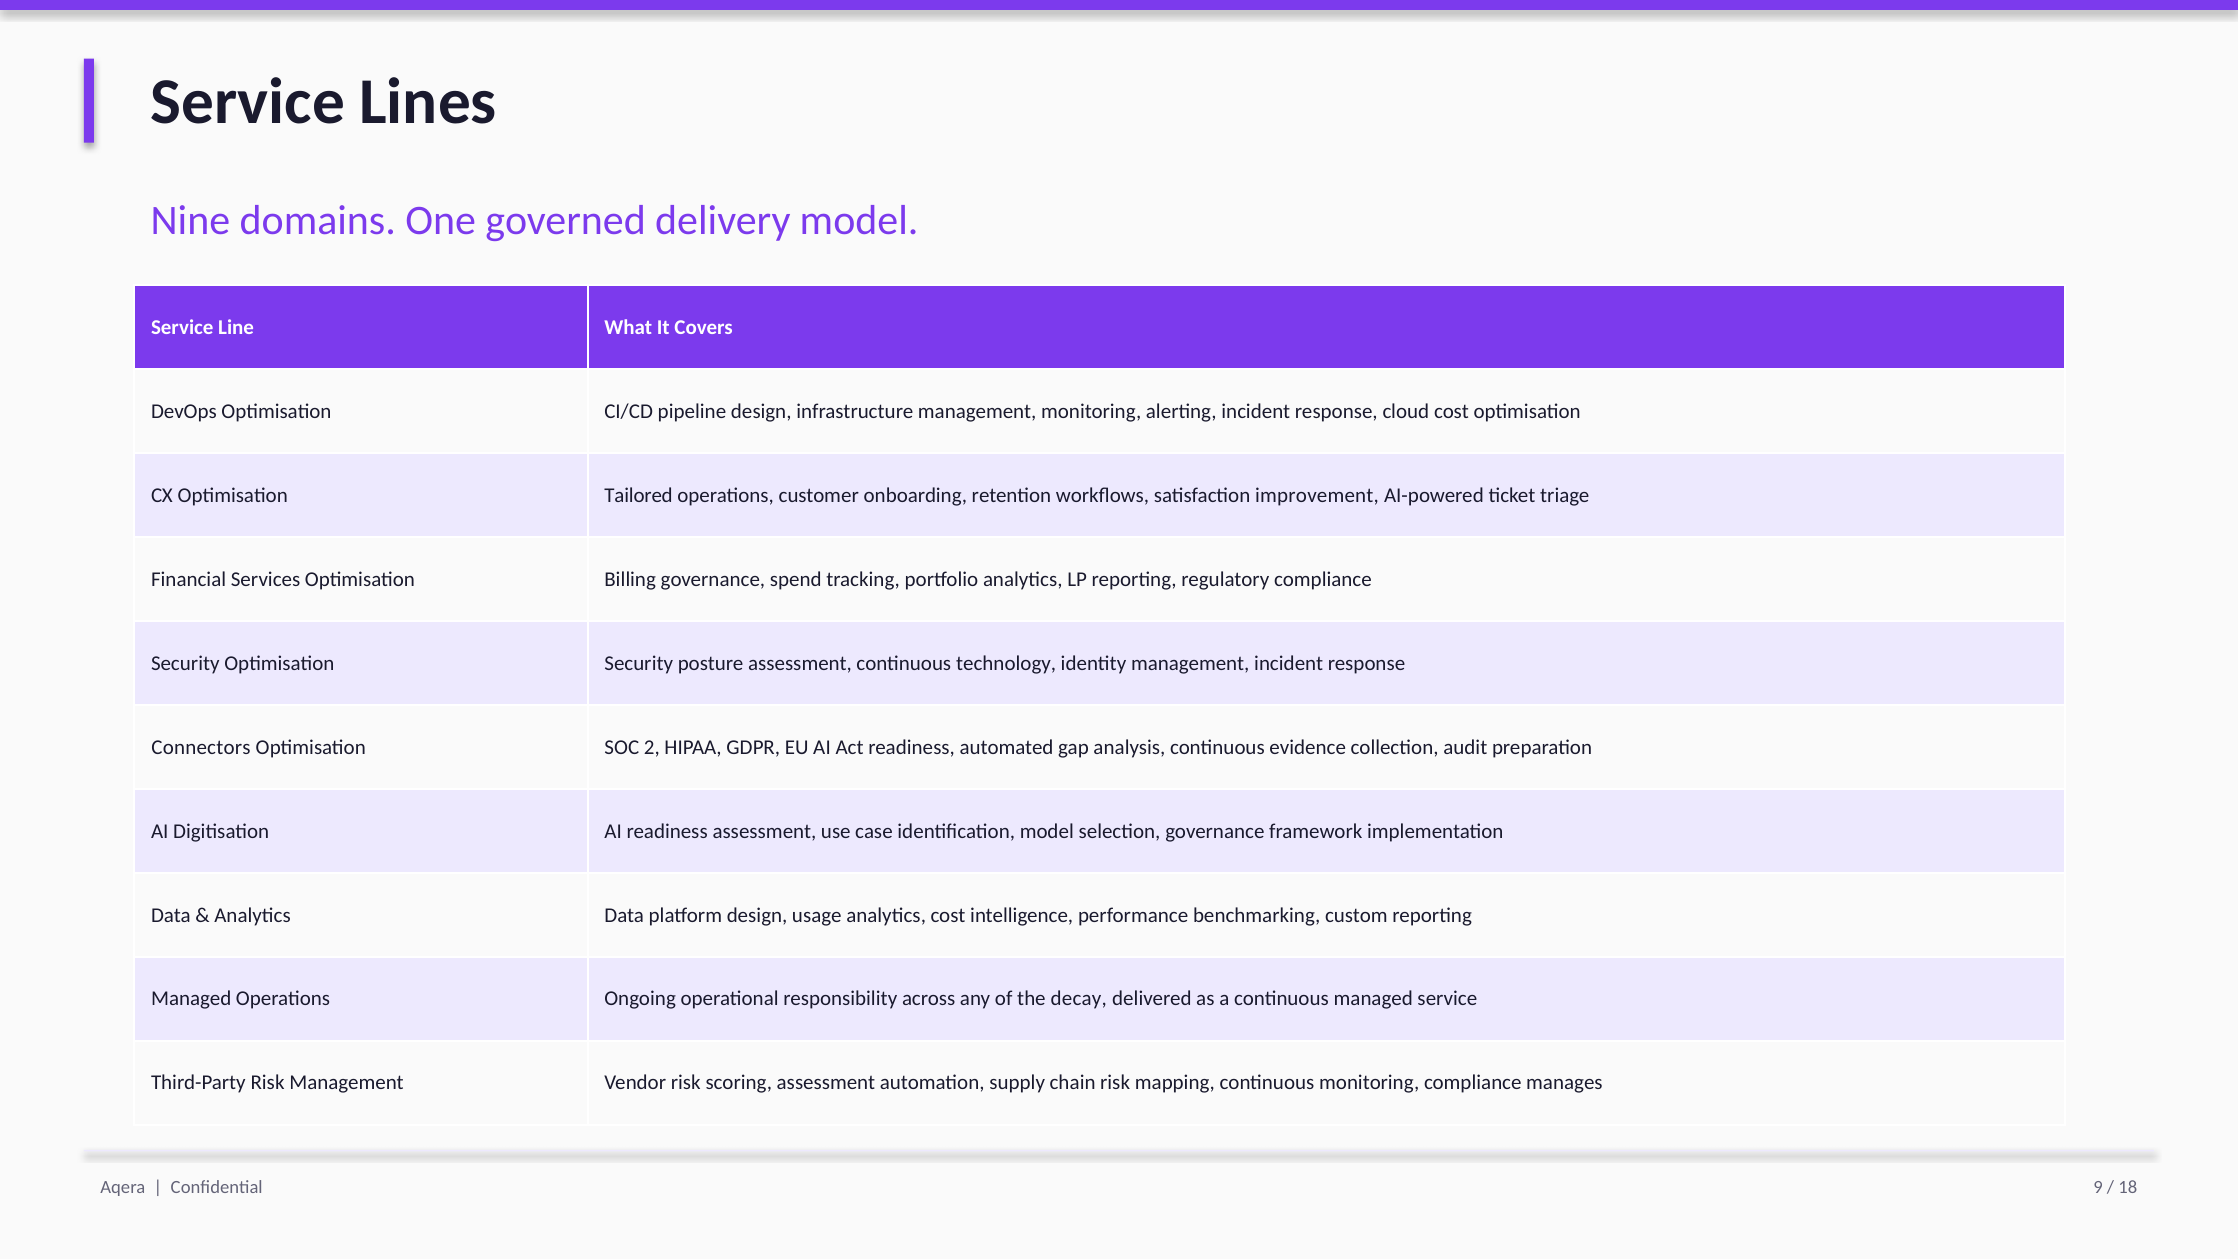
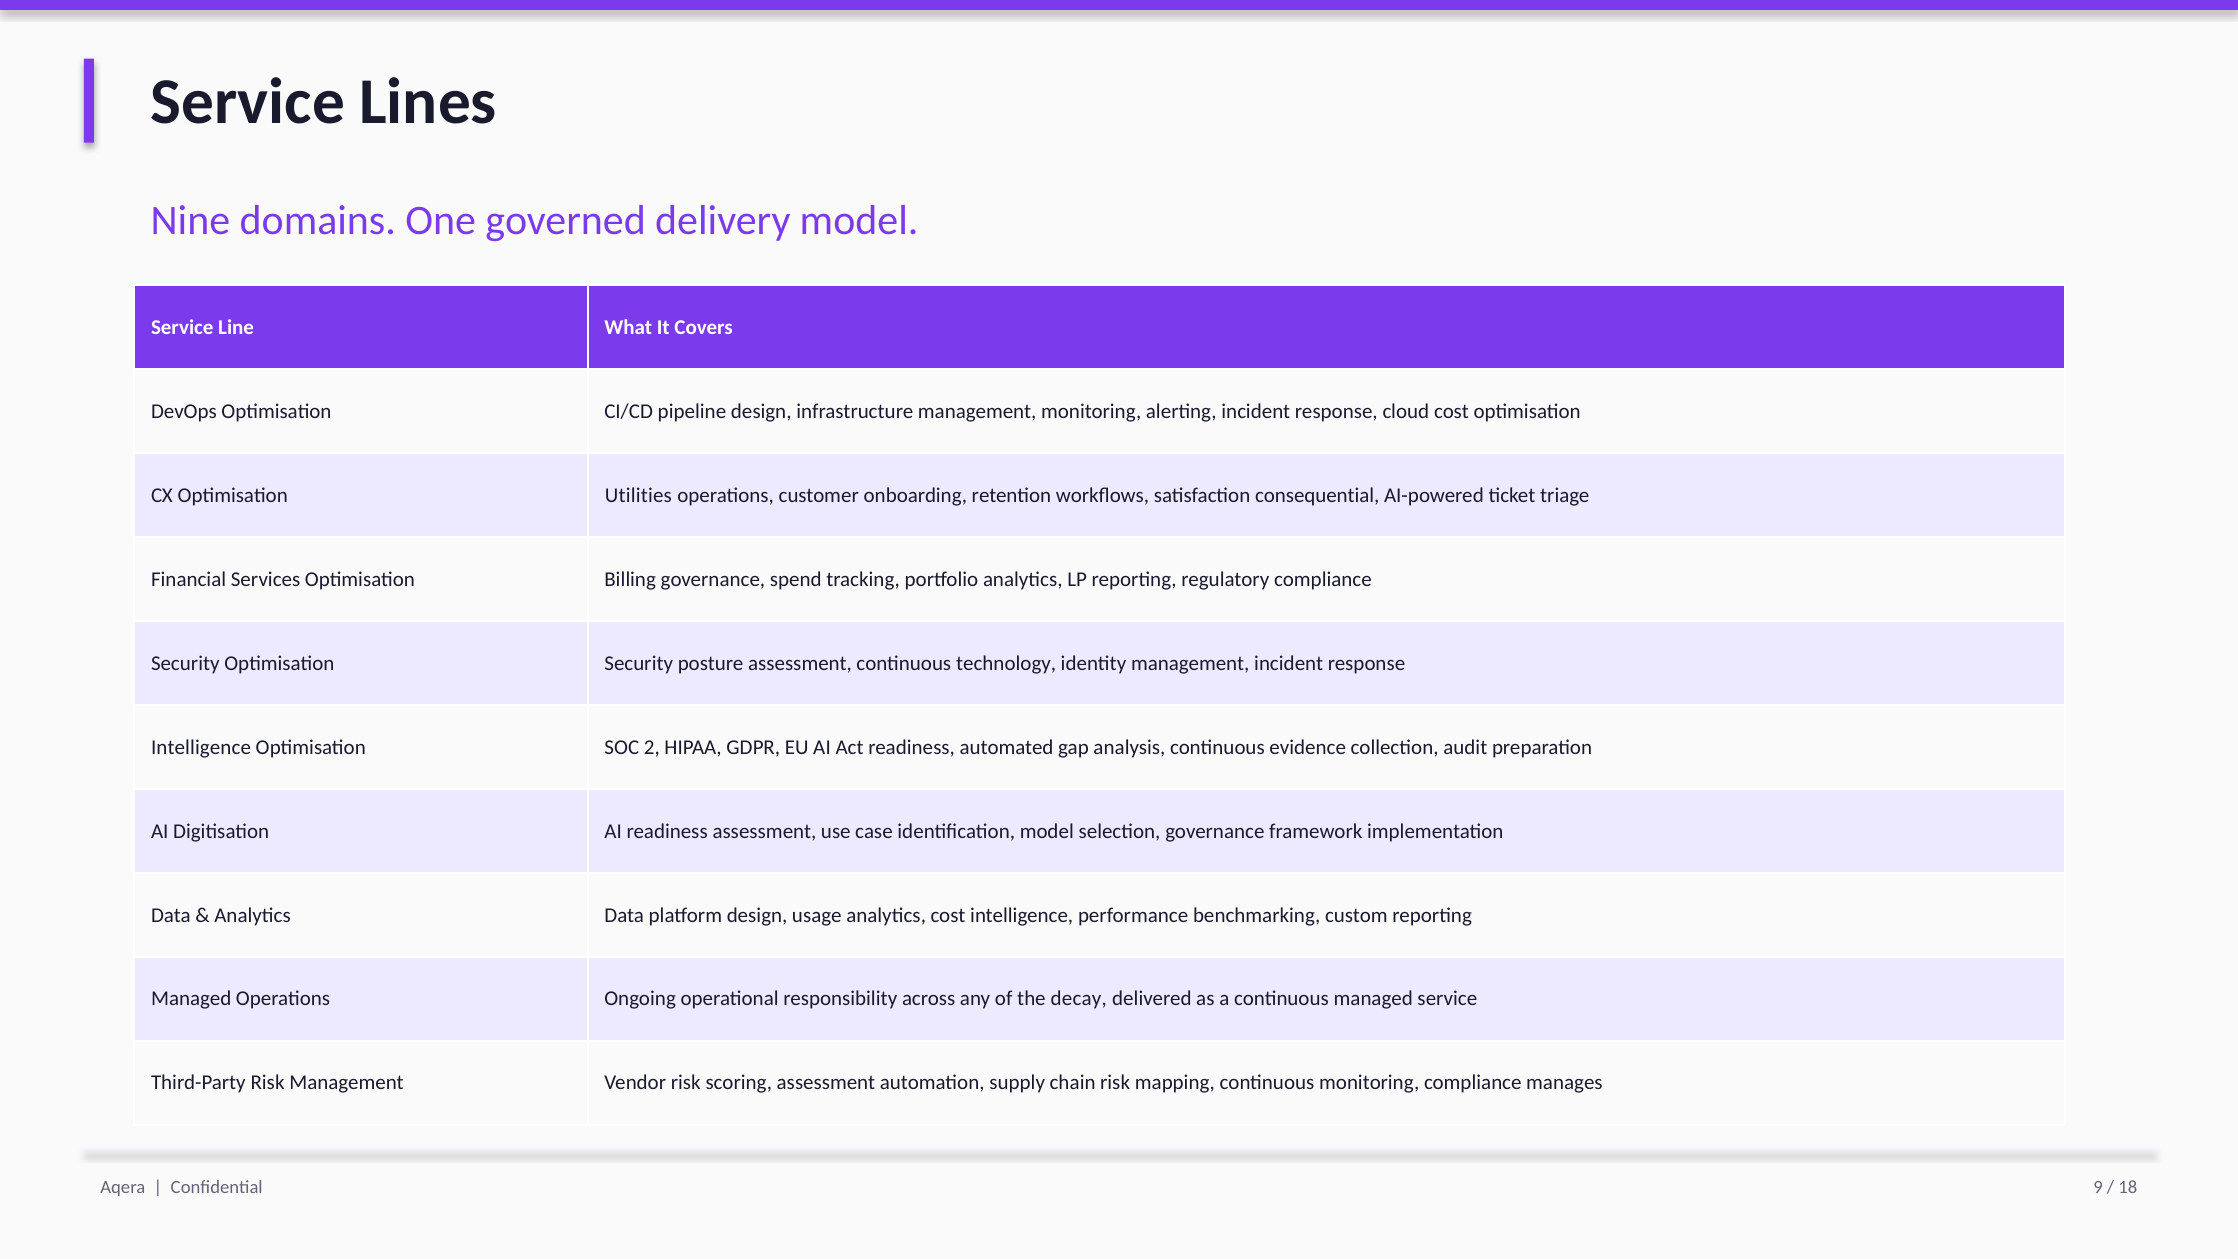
Tailored: Tailored -> Utilities
improvement: improvement -> consequential
Connectors at (201, 747): Connectors -> Intelligence
